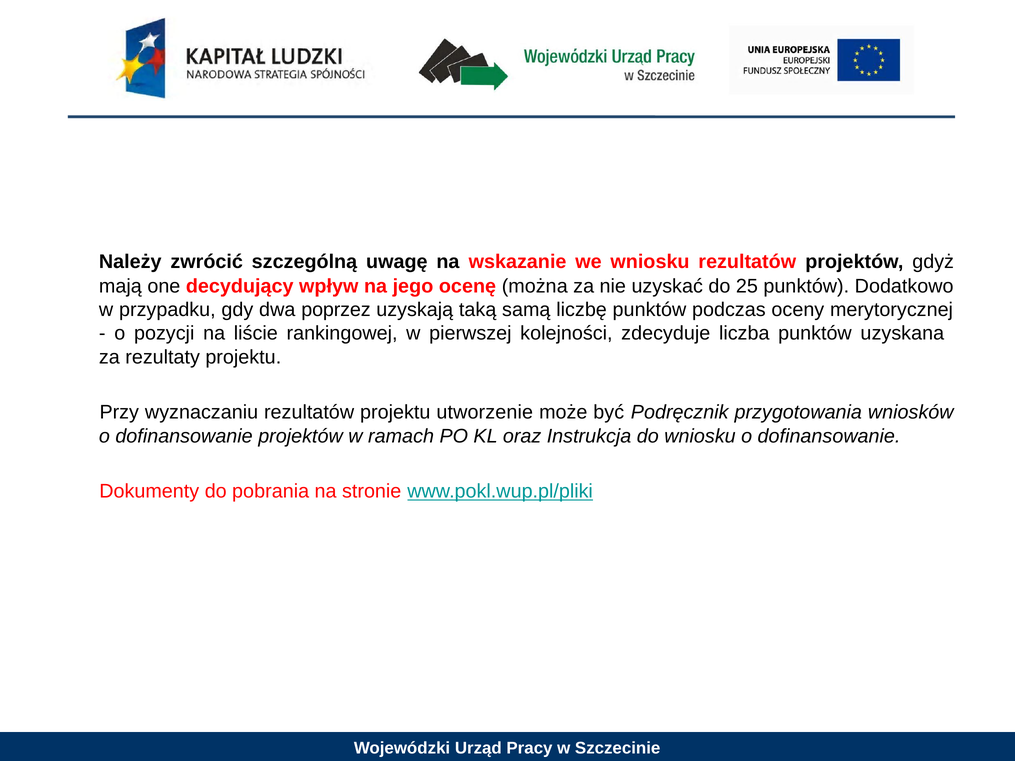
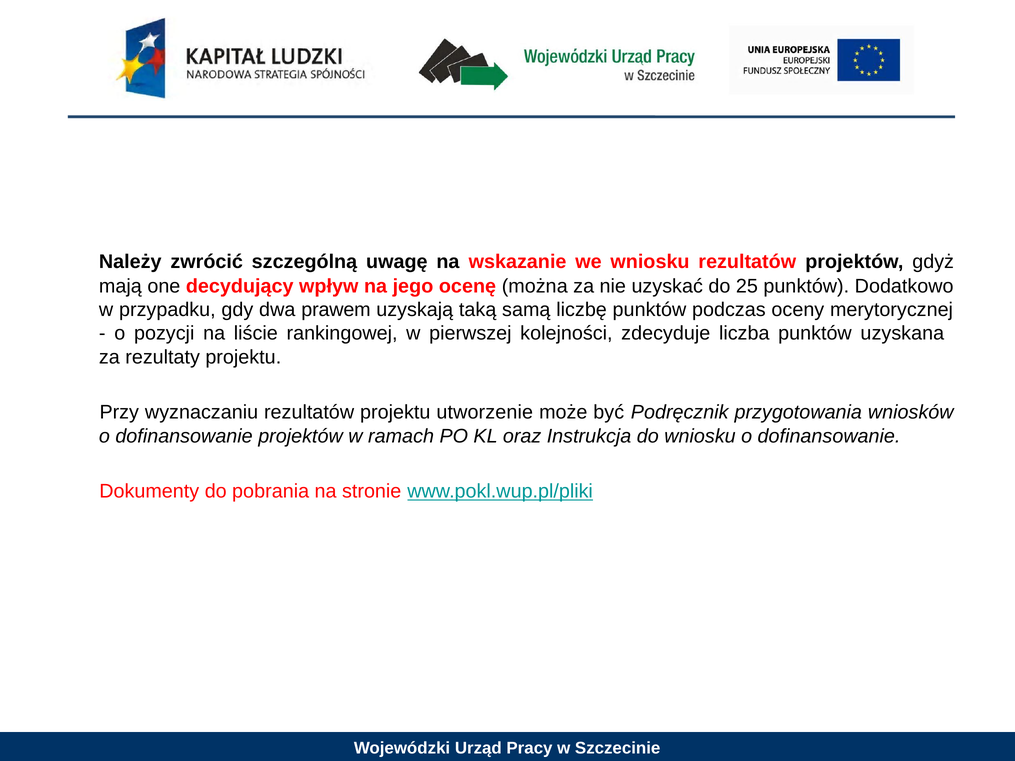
poprzez: poprzez -> prawem
